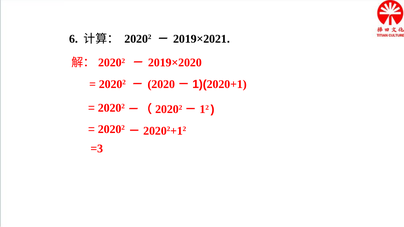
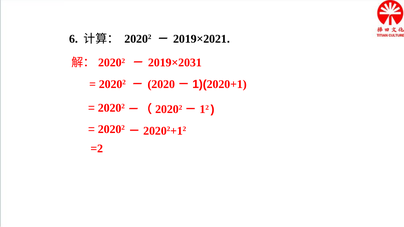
2019×2020: 2019×2020 -> 2019×2031
=3: =3 -> =2
